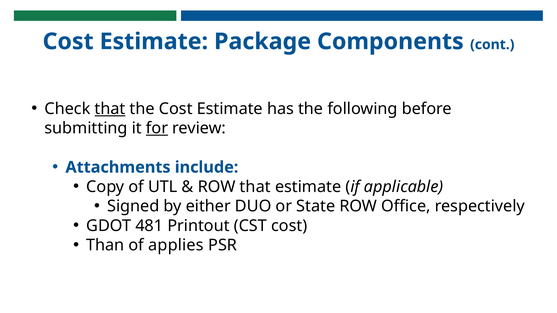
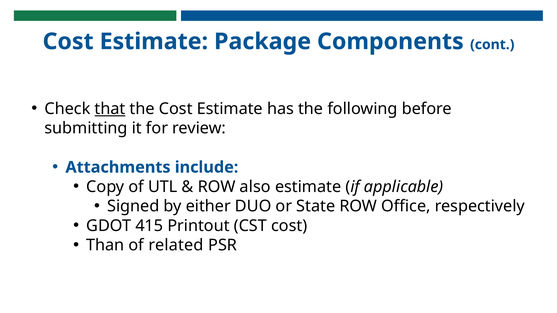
for underline: present -> none
ROW that: that -> also
481: 481 -> 415
applies: applies -> related
